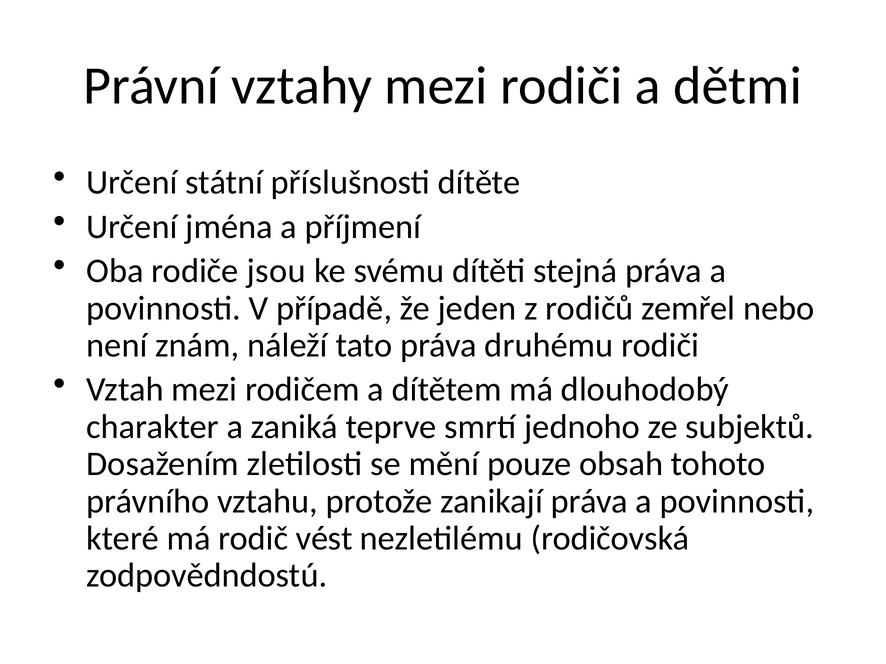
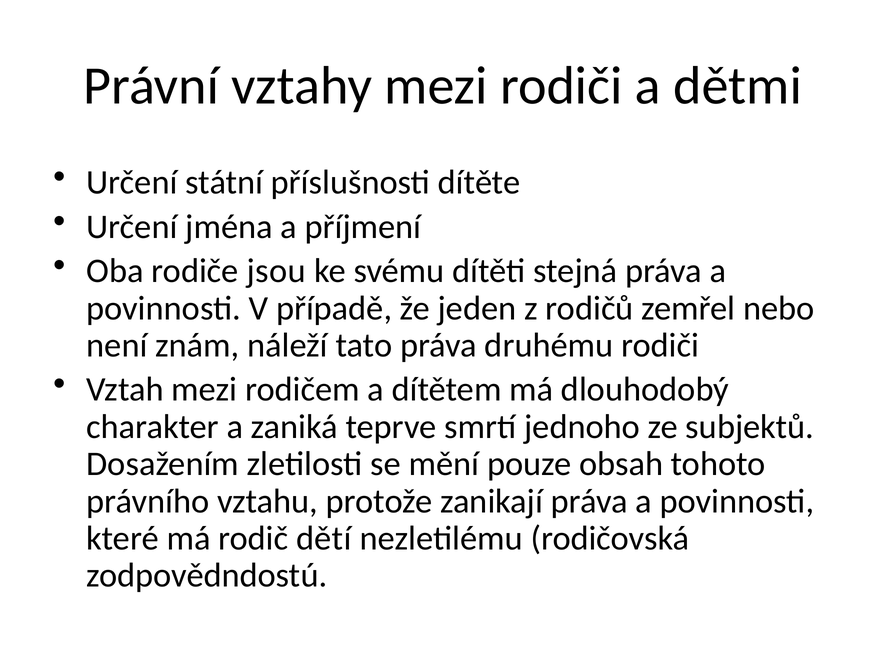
vést: vést -> dětí
